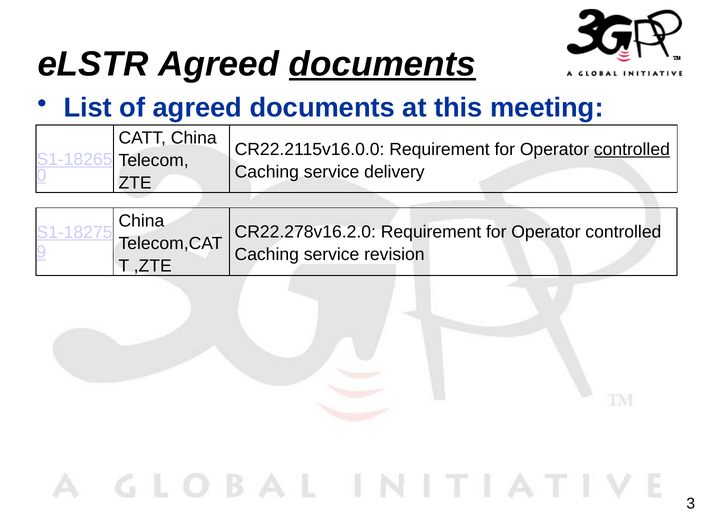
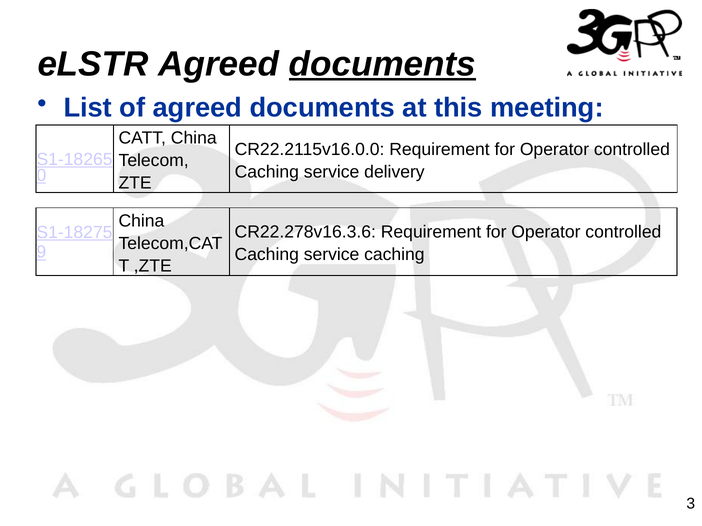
controlled at (632, 149) underline: present -> none
CR22.278v16.2.0: CR22.278v16.2.0 -> CR22.278v16.3.6
service revision: revision -> caching
